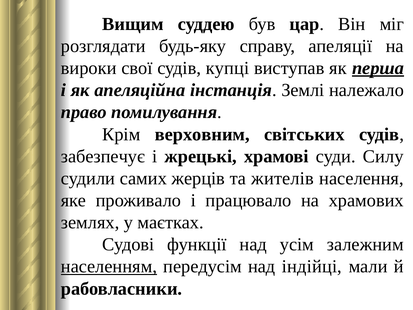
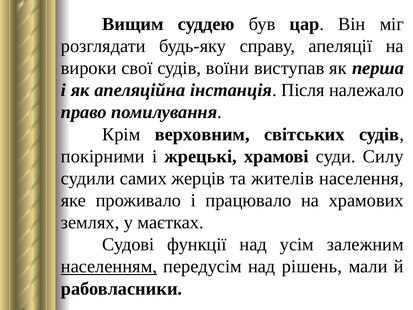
купці: купці -> воїни
перша underline: present -> none
Землі: Землі -> Після
забезпечує: забезпечує -> покірними
індійці: індійці -> рішень
